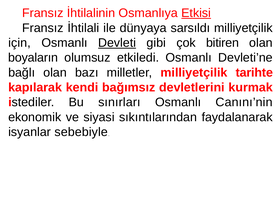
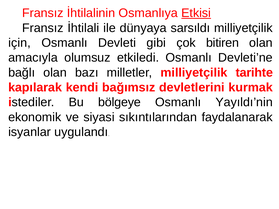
Devleti underline: present -> none
boyaların: boyaların -> amacıyla
sınırları: sınırları -> bölgeye
Canını’nin: Canını’nin -> Yayıldı’nin
sebebiyle: sebebiyle -> uygulandı
